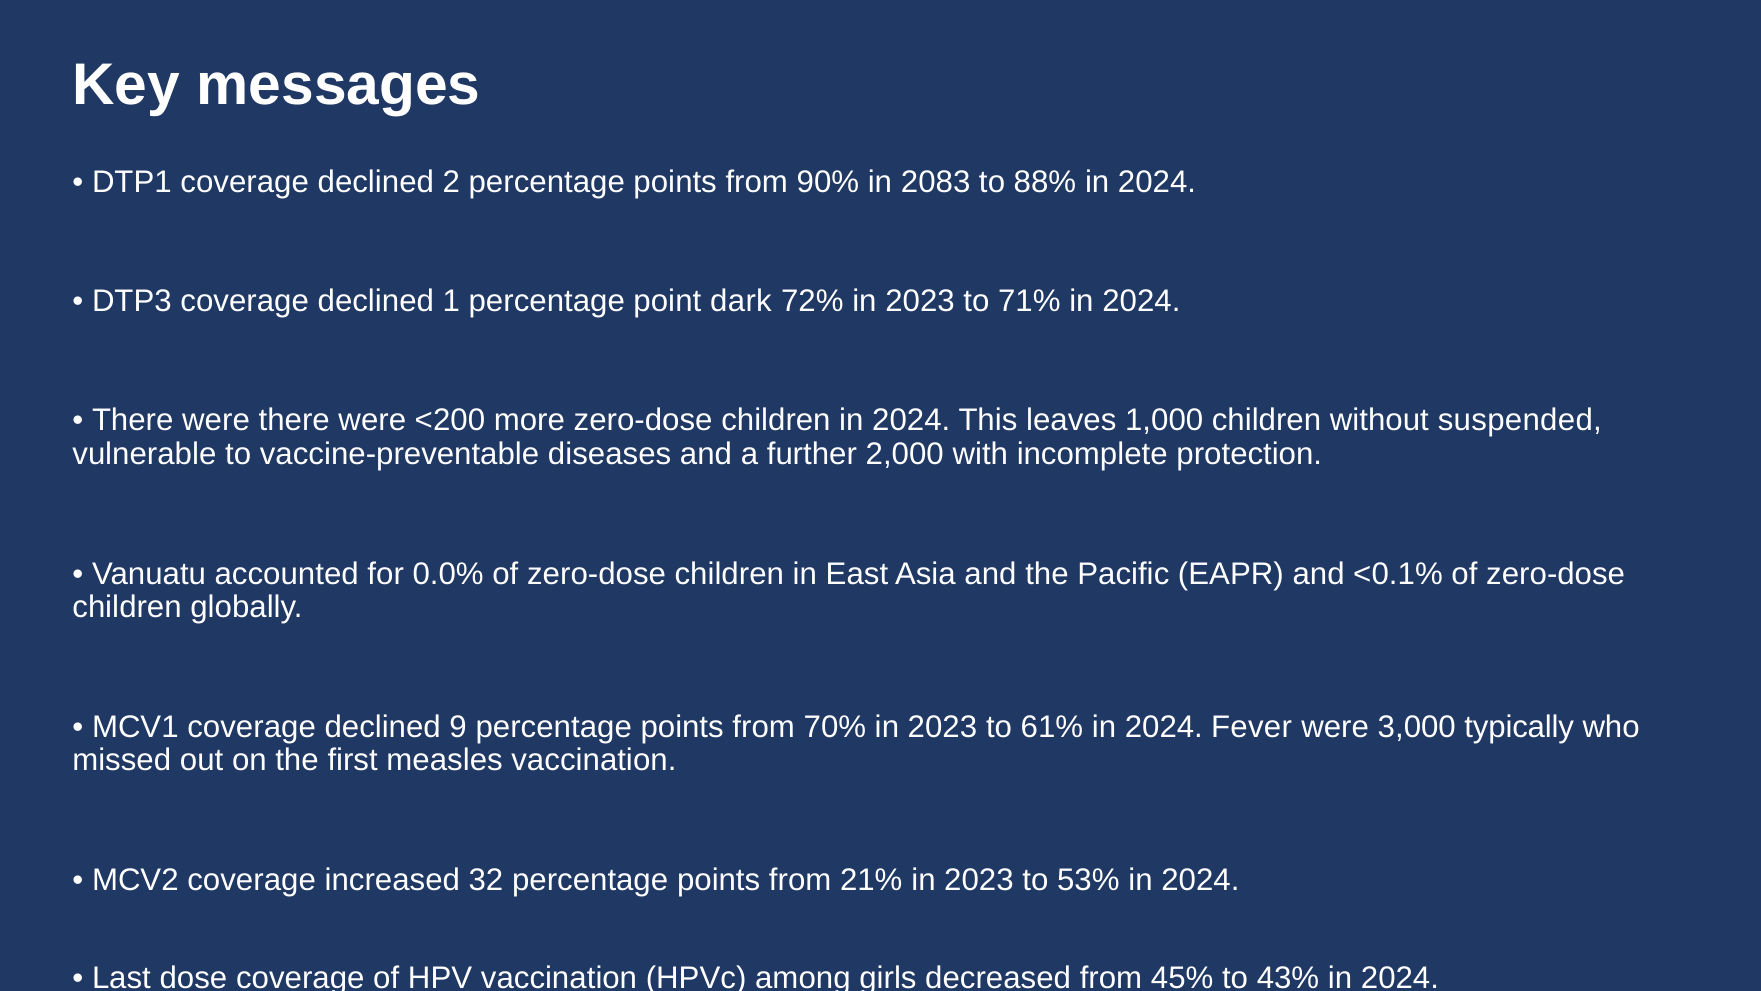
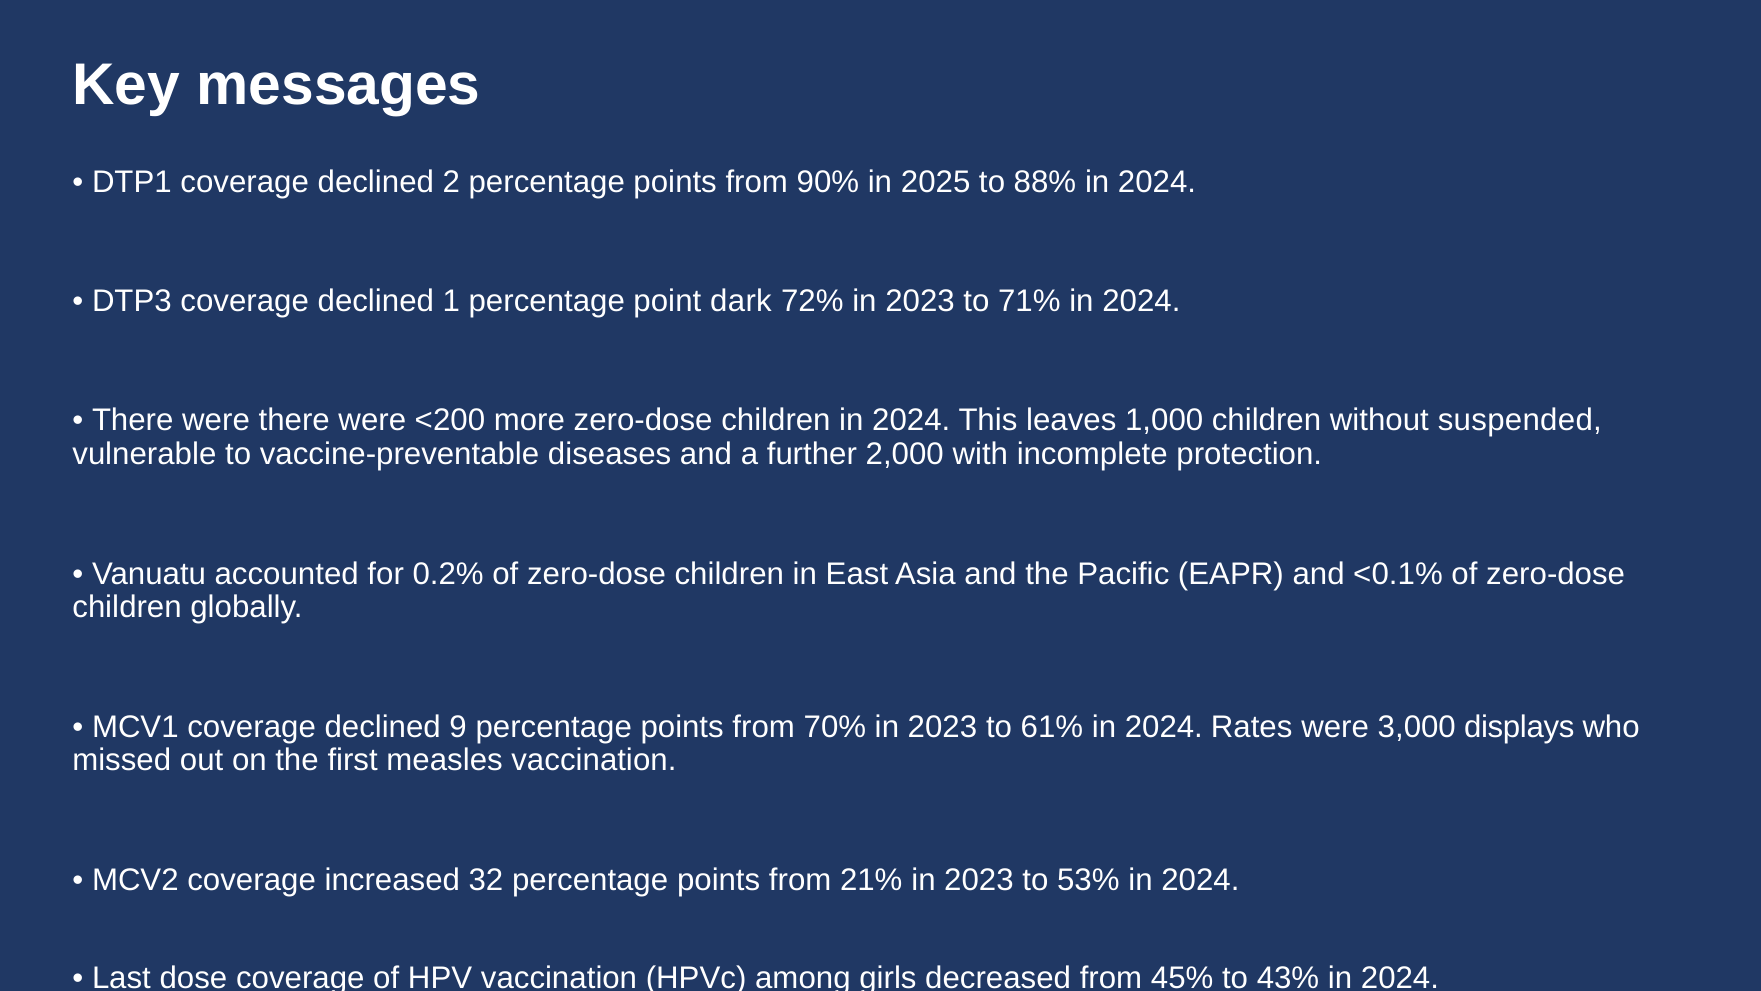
2083: 2083 -> 2025
0.0%: 0.0% -> 0.2%
Fever: Fever -> Rates
typically: typically -> displays
